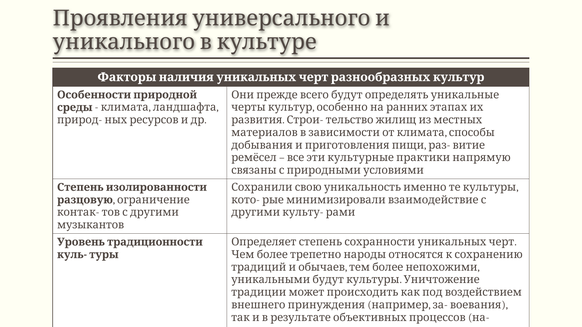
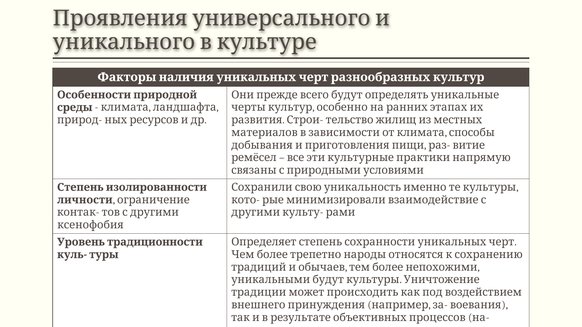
разцовую: разцовую -> личности
музыкантов: музыкантов -> ксенофобия
